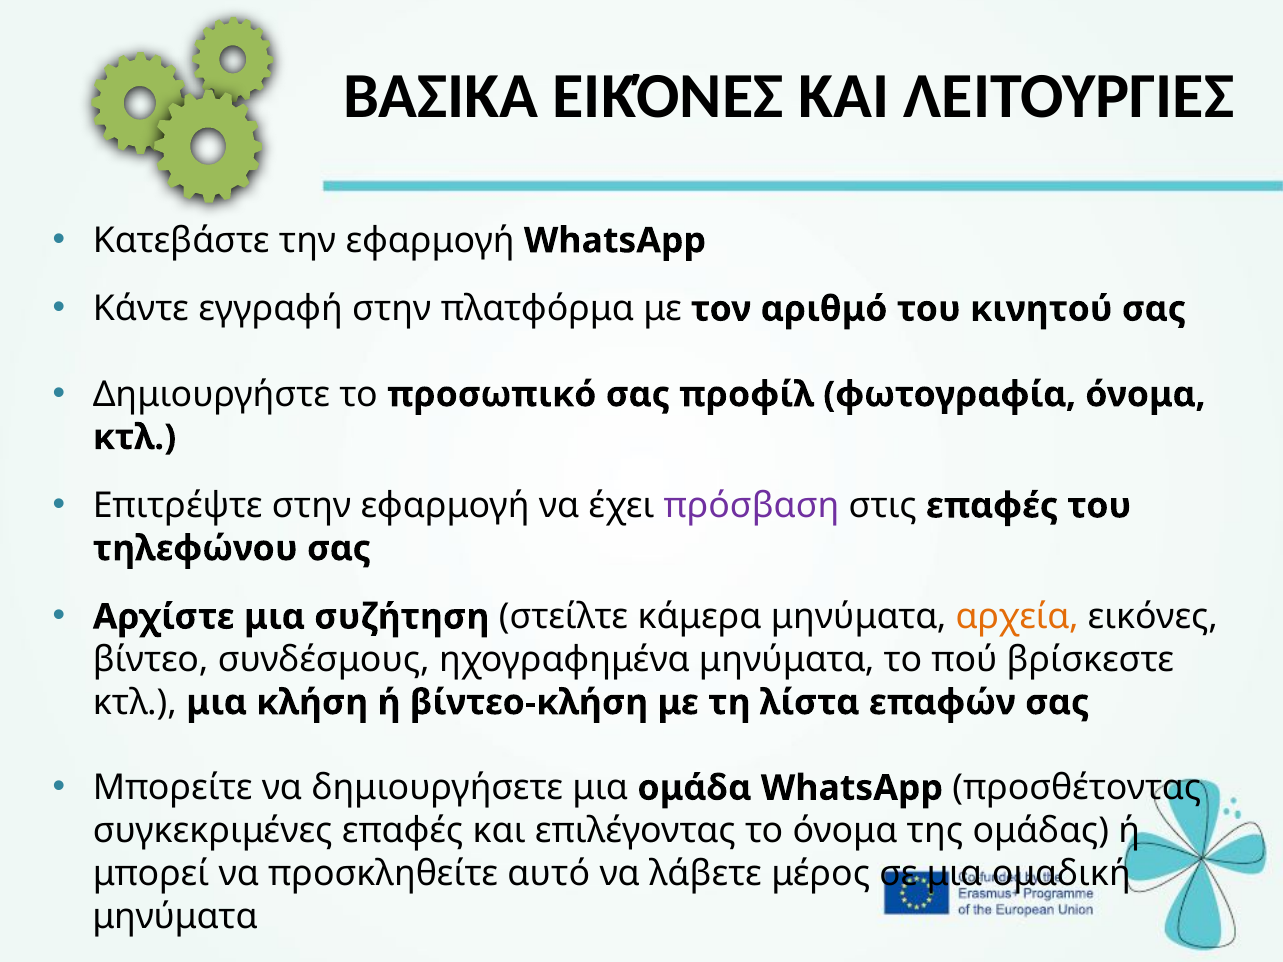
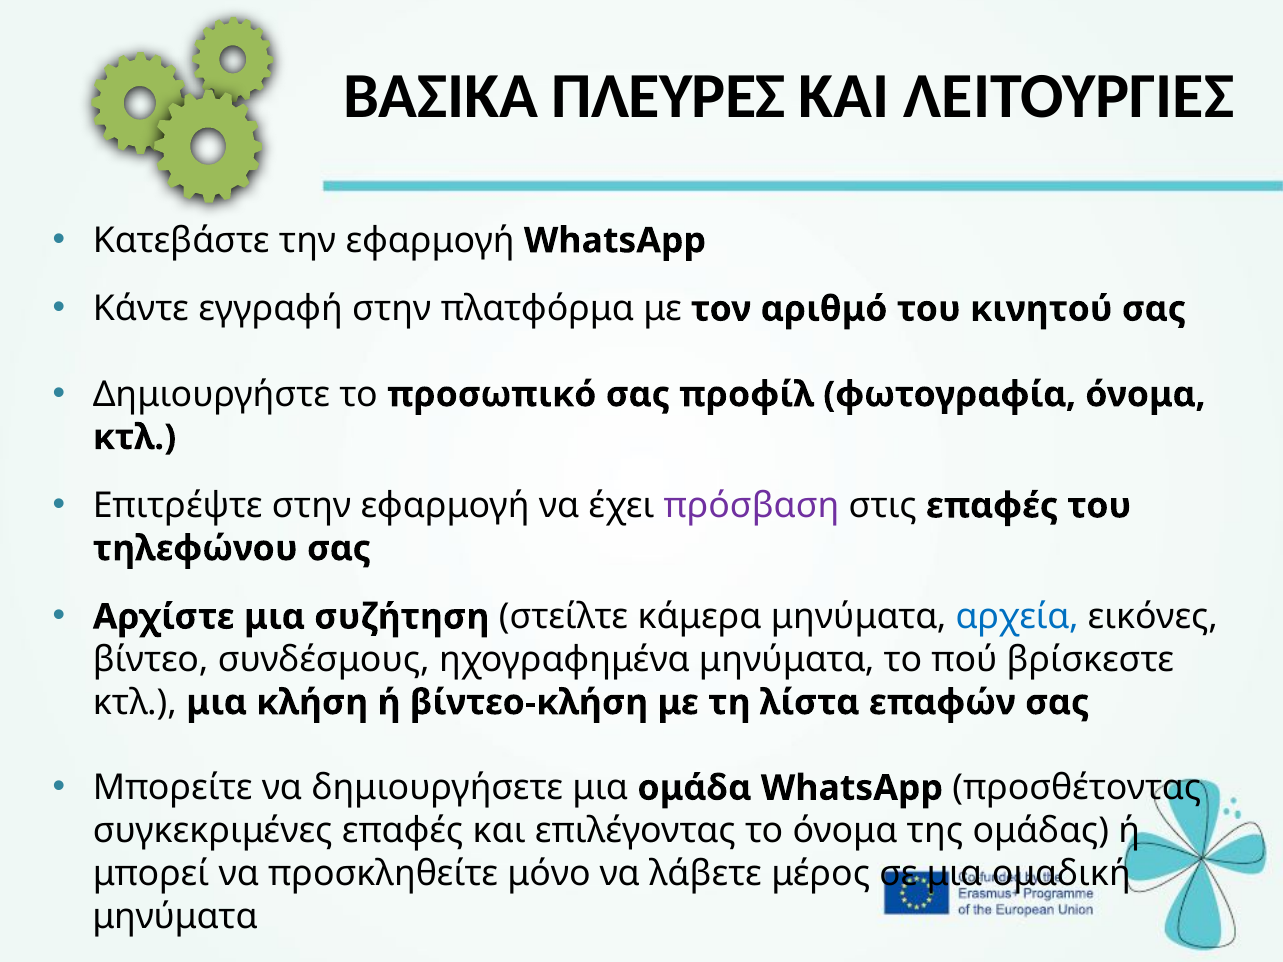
ΒΑΣΙΚΑ ΕΙΚΌΝΕΣ: ΕΙΚΌΝΕΣ -> ΠΛΕΥΡΕΣ
αρχεία colour: orange -> blue
αυτό: αυτό -> μόνο
